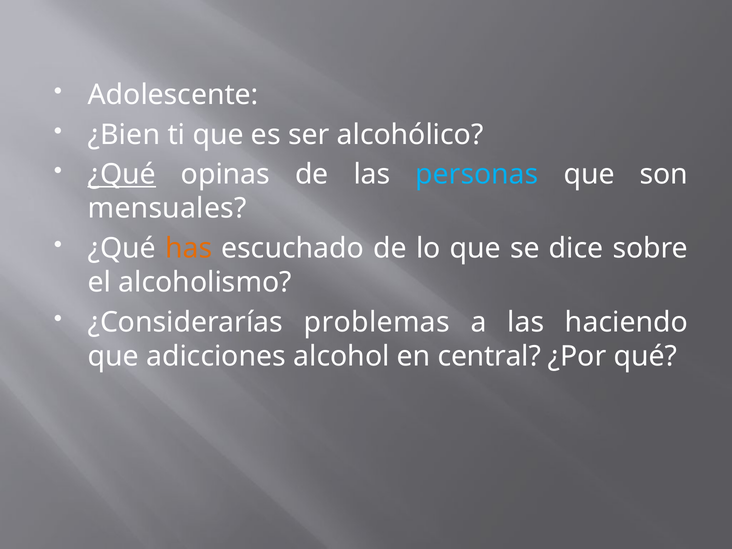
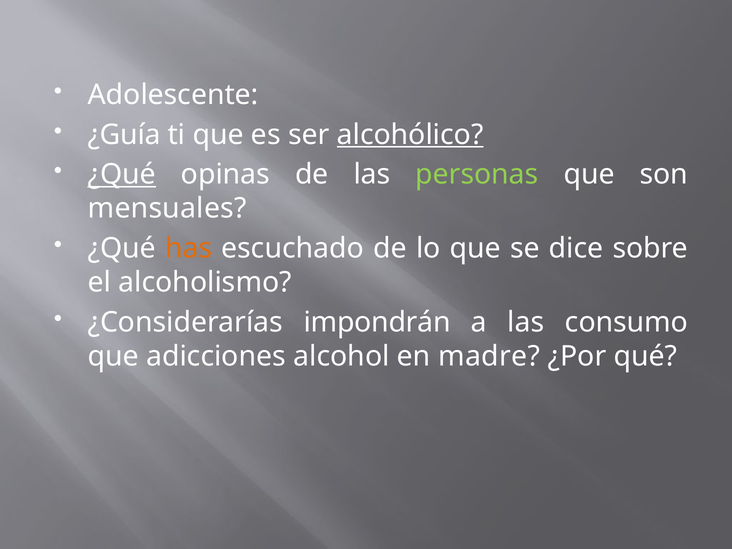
¿Bien: ¿Bien -> ¿Guía
alcohólico underline: none -> present
personas colour: light blue -> light green
problemas: problemas -> impondrán
haciendo: haciendo -> consumo
central: central -> madre
